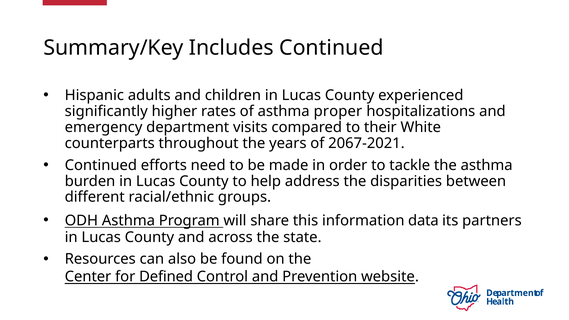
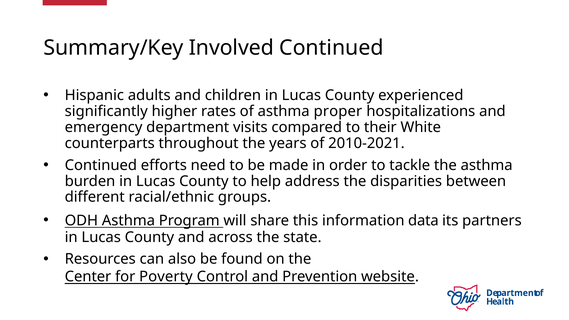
Includes: Includes -> Involved
2067-2021: 2067-2021 -> 2010-2021
Defined: Defined -> Poverty
